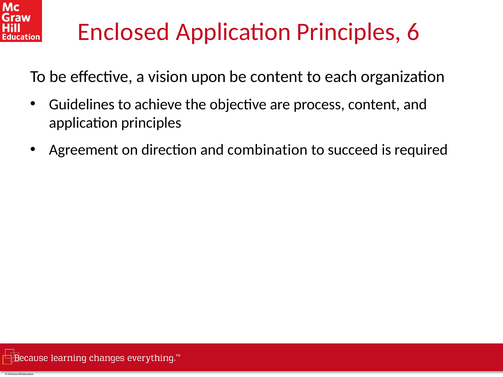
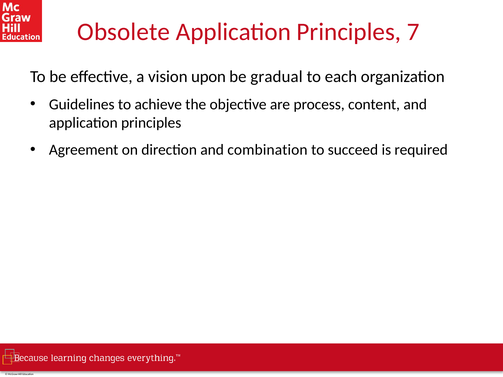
Enclosed: Enclosed -> Obsolete
6: 6 -> 7
be content: content -> gradual
